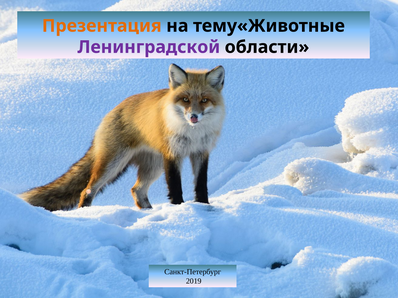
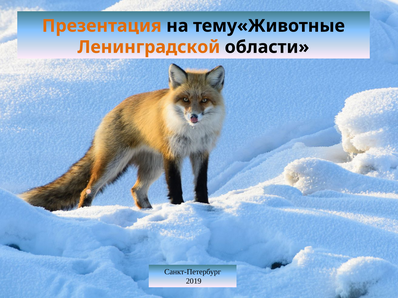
Ленинградской colour: purple -> orange
